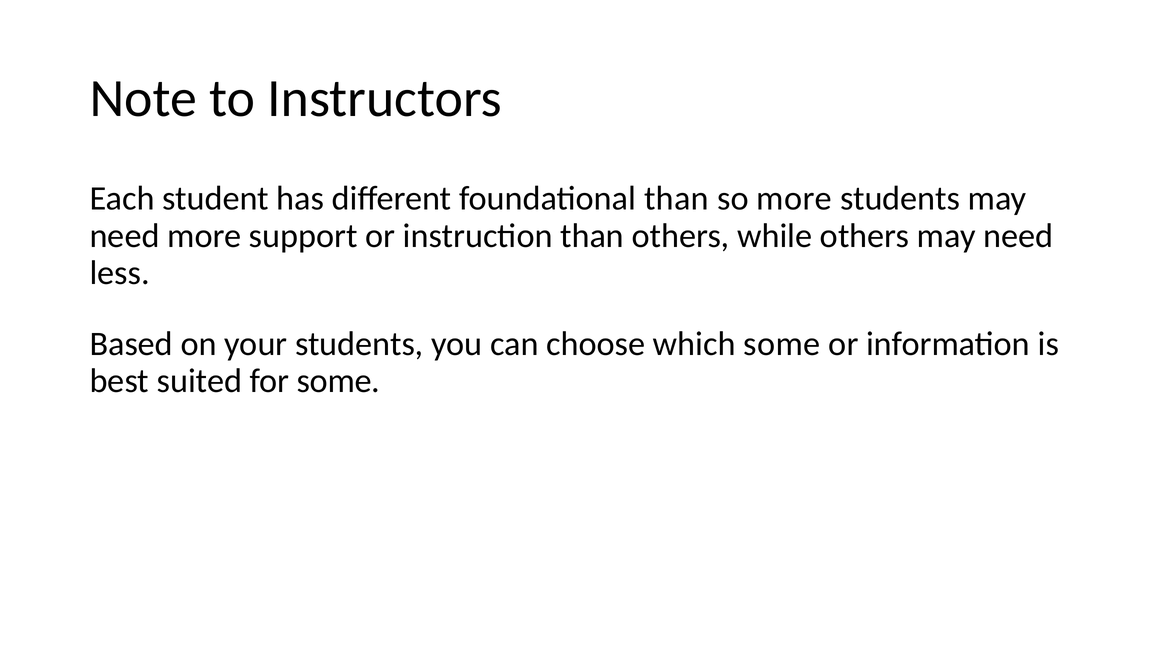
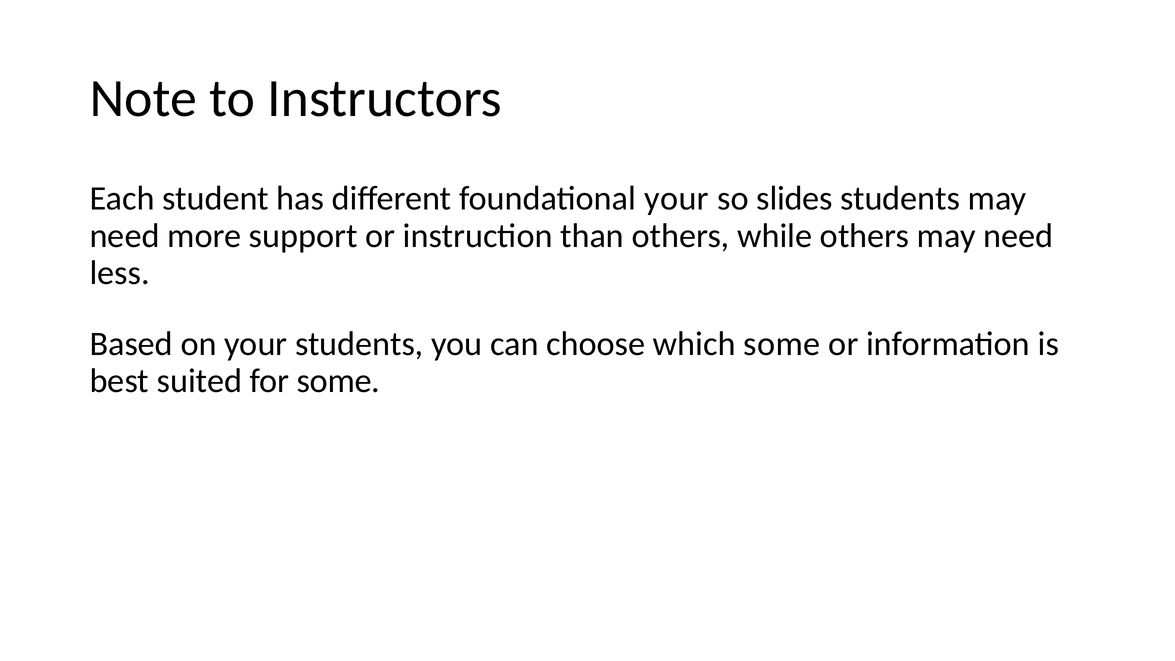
foundational than: than -> your
so more: more -> slides
